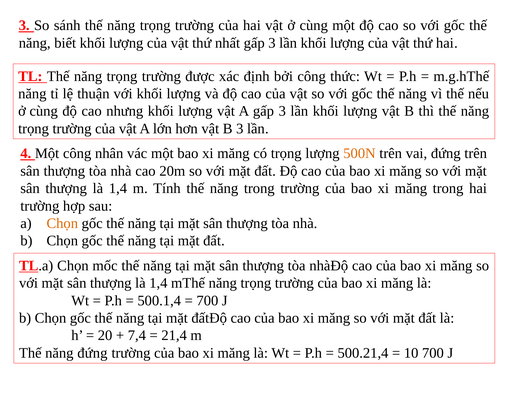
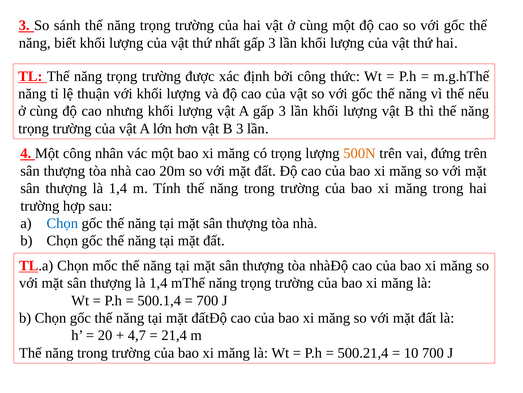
Chọn at (62, 223) colour: orange -> blue
7,4: 7,4 -> 4,7
đứng at (92, 352): đứng -> trong
